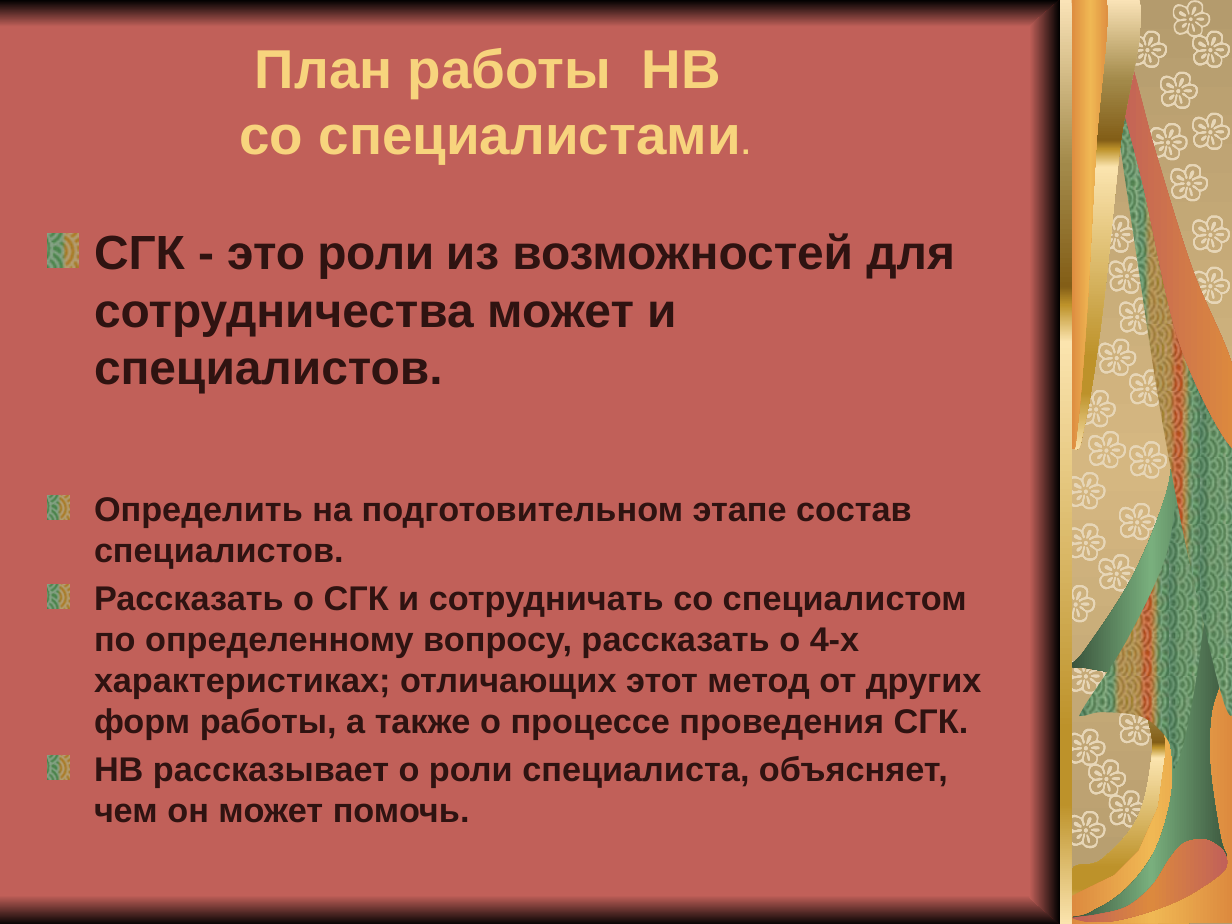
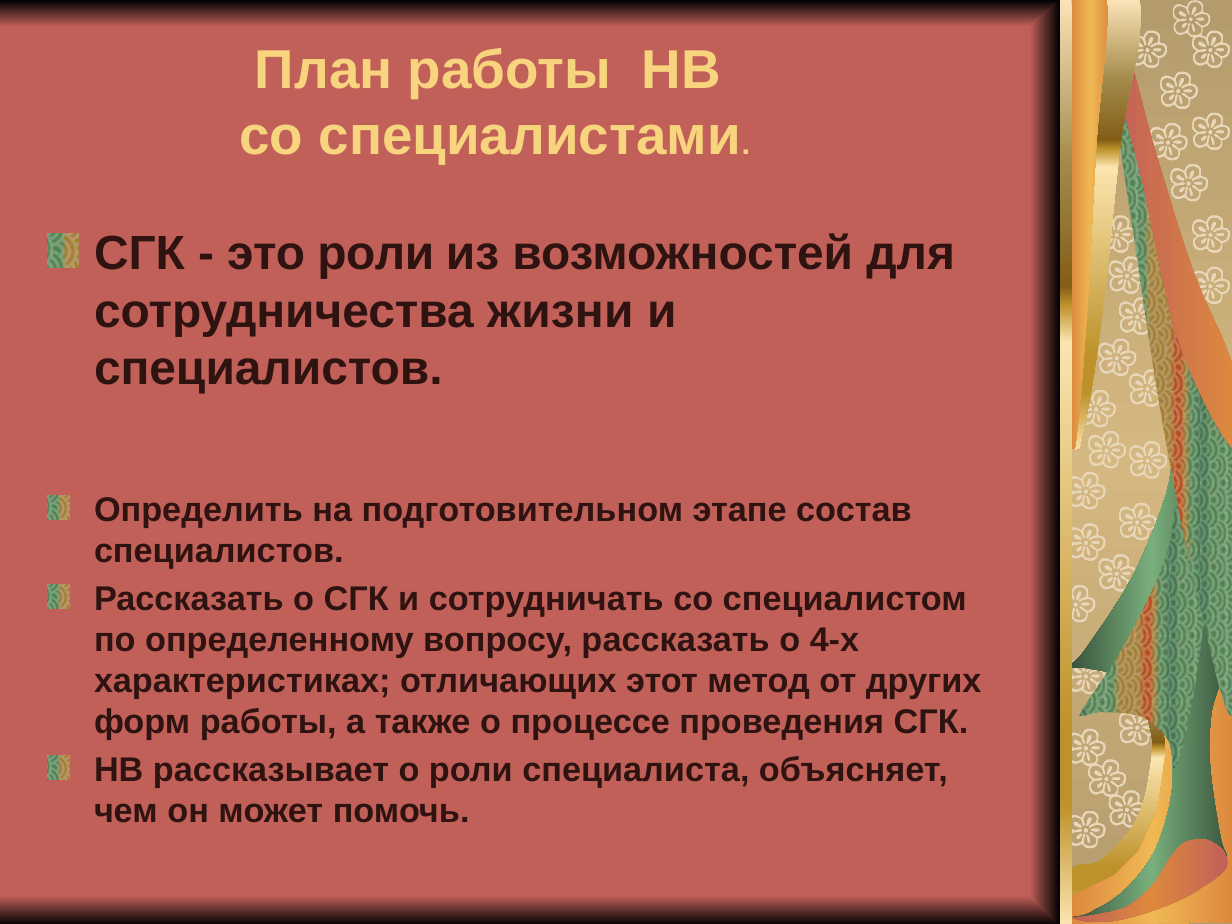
сотрудничества может: может -> жизни
